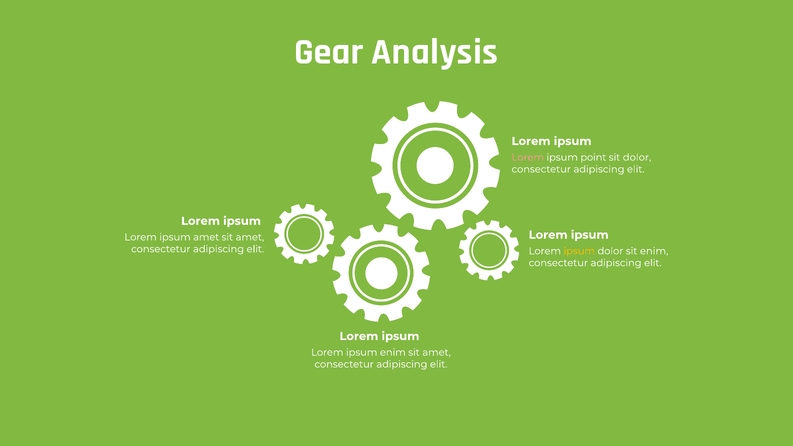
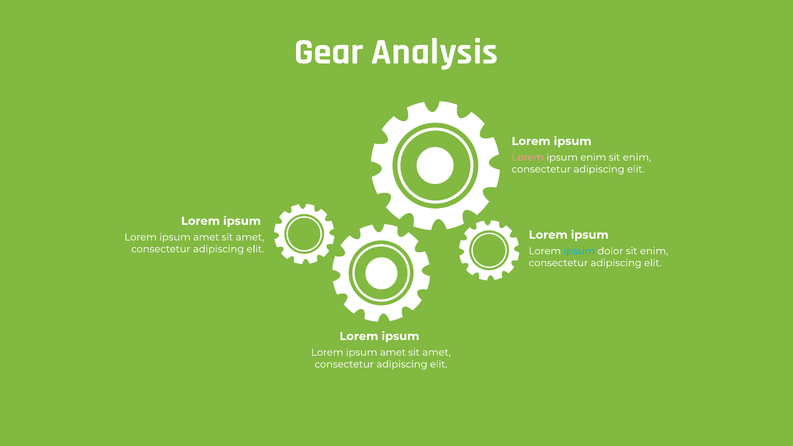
ipsum point: point -> enim
dolor at (637, 157): dolor -> enim
ipsum at (579, 251) colour: yellow -> light blue
enim at (393, 352): enim -> amet
